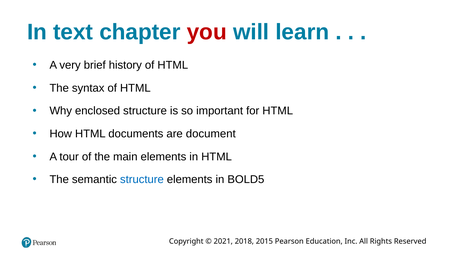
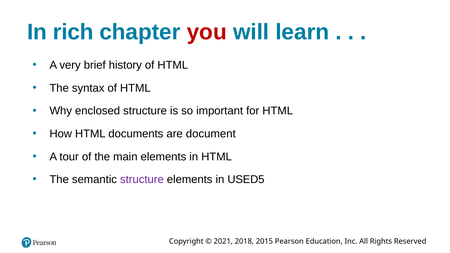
text: text -> rich
structure at (142, 180) colour: blue -> purple
BOLD5: BOLD5 -> USED5
